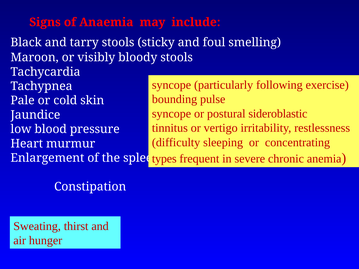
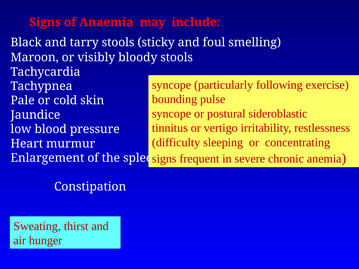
types at (164, 159): types -> signs
